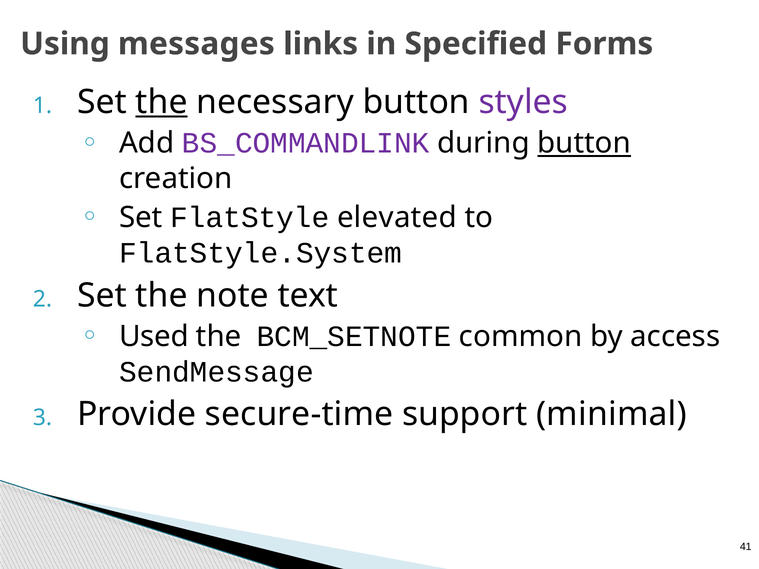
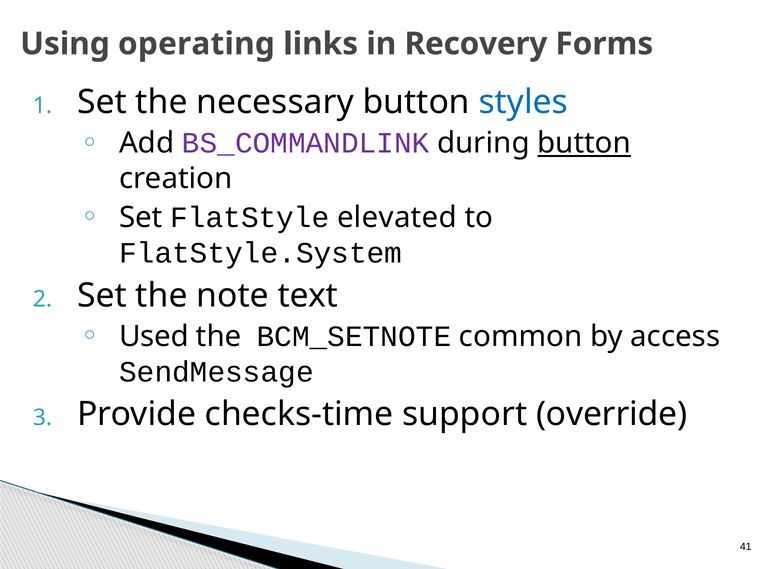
messages: messages -> operating
Specified: Specified -> Recovery
the at (162, 102) underline: present -> none
styles colour: purple -> blue
secure-time: secure-time -> checks-time
minimal: minimal -> override
